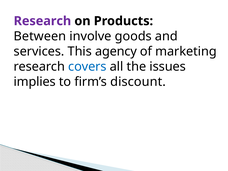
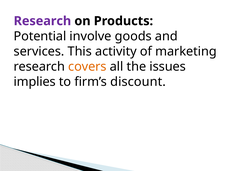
Between: Between -> Potential
agency: agency -> activity
covers colour: blue -> orange
